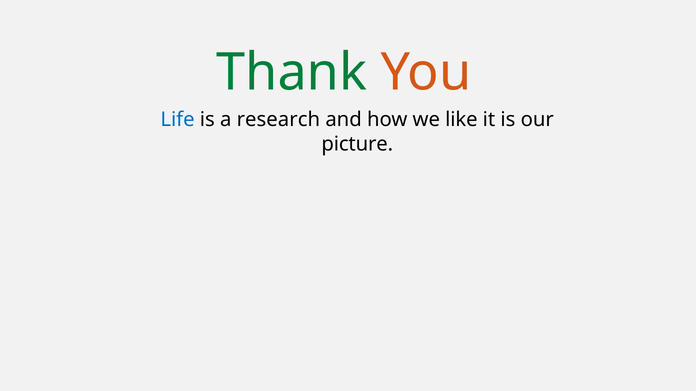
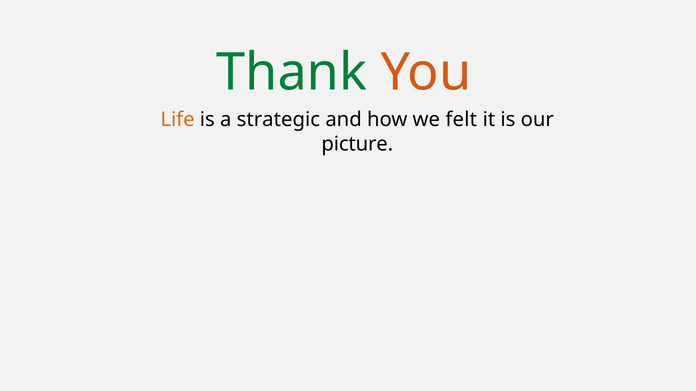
Life colour: blue -> orange
research: research -> strategic
like: like -> felt
